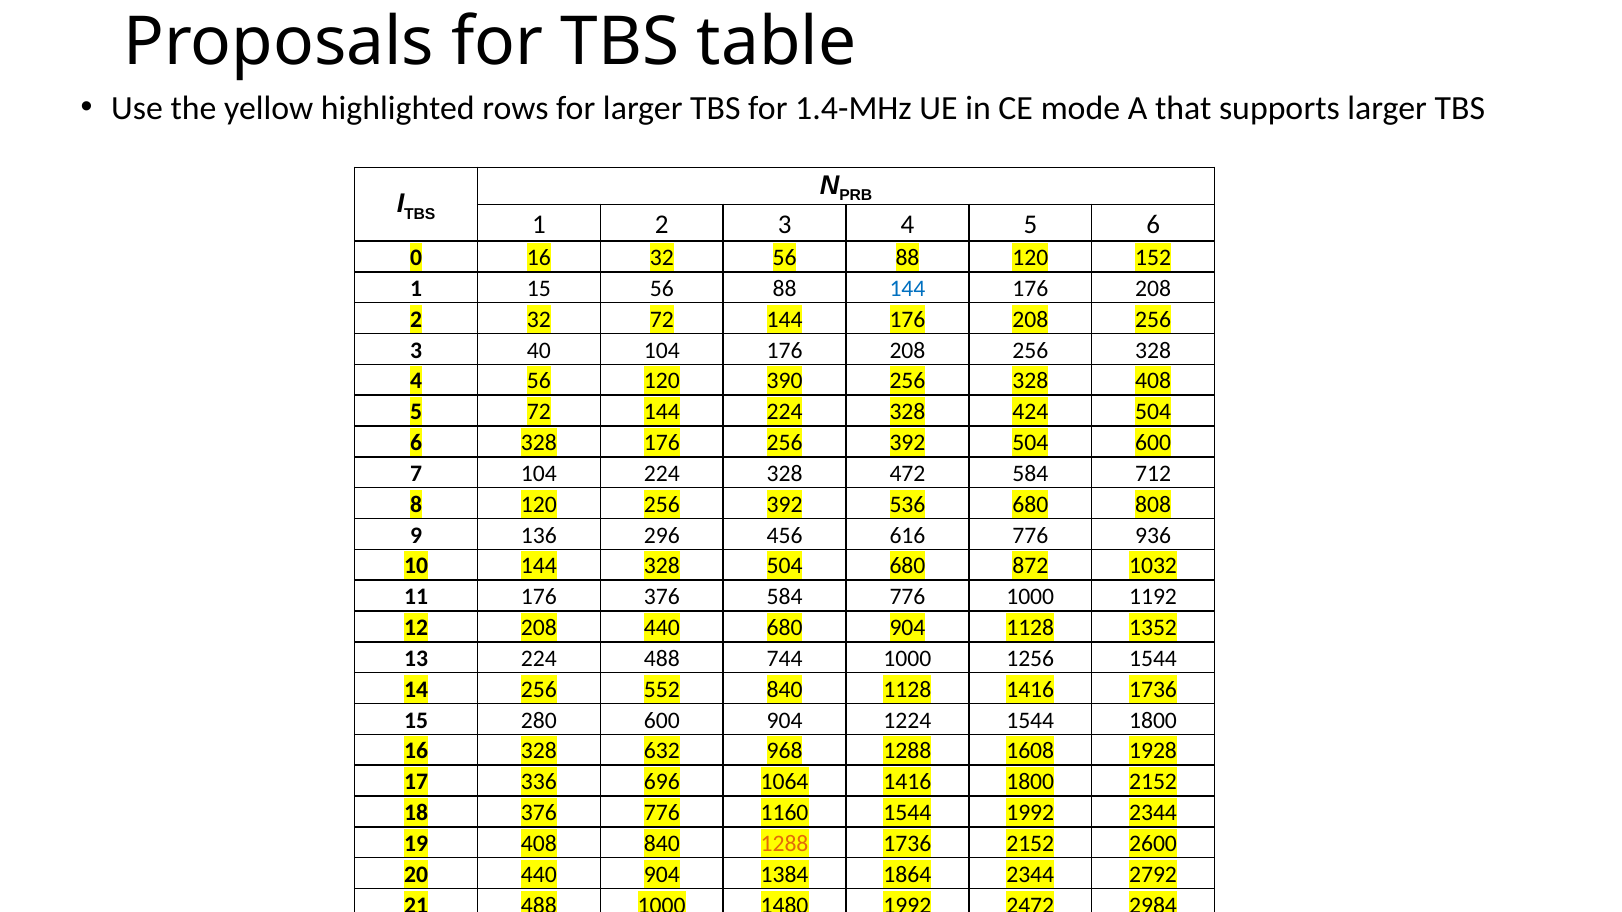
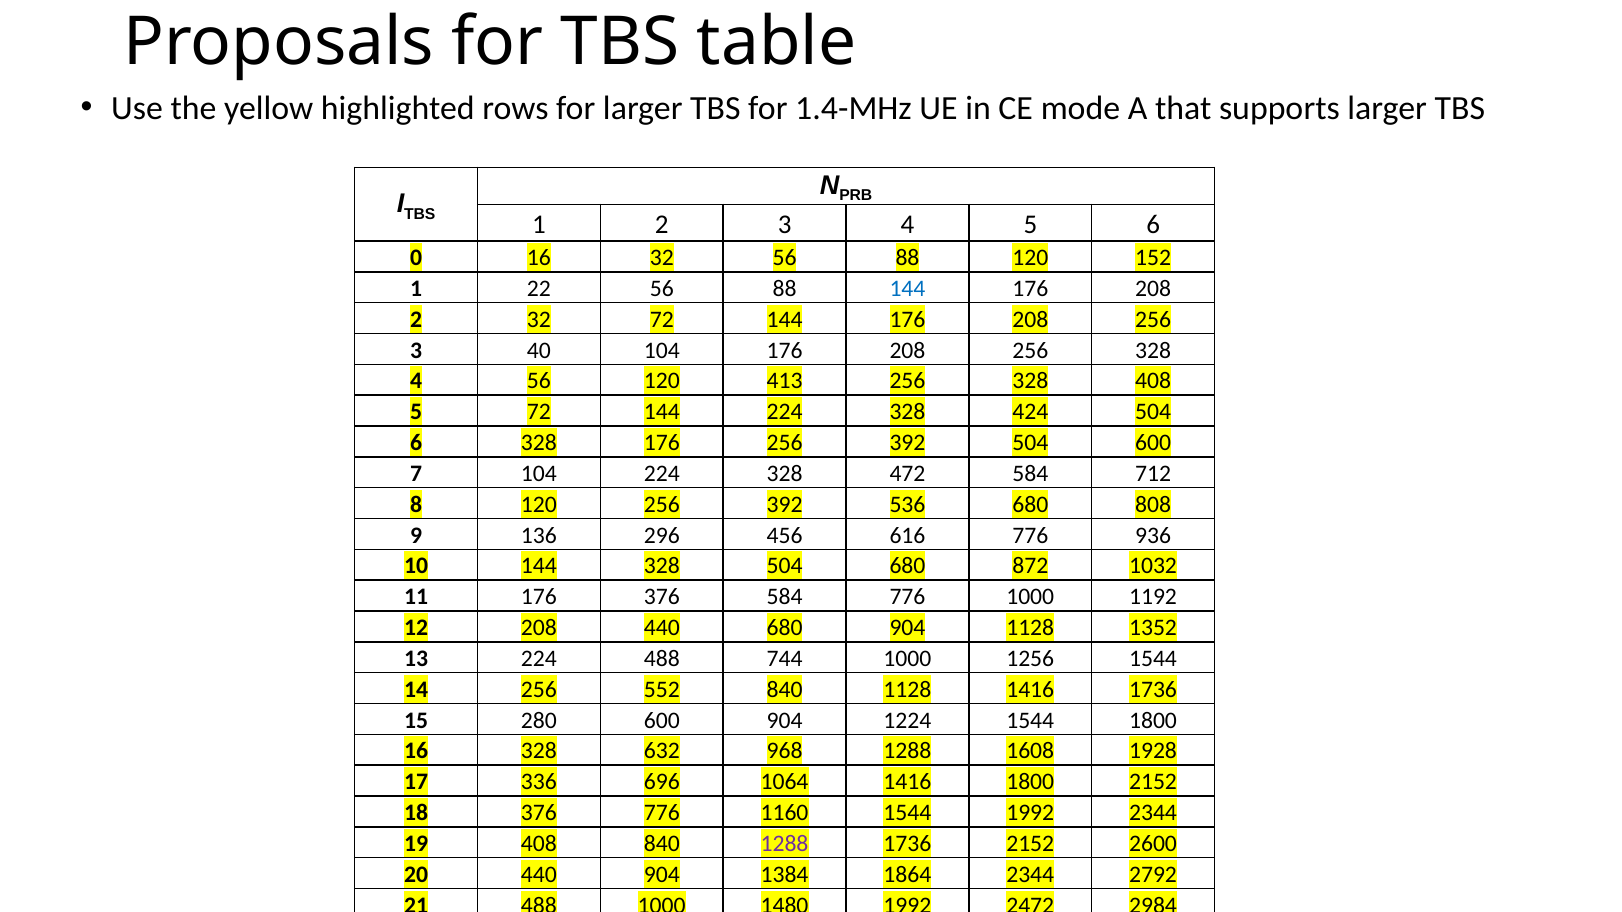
1 15: 15 -> 22
390: 390 -> 413
1288 at (785, 844) colour: orange -> purple
